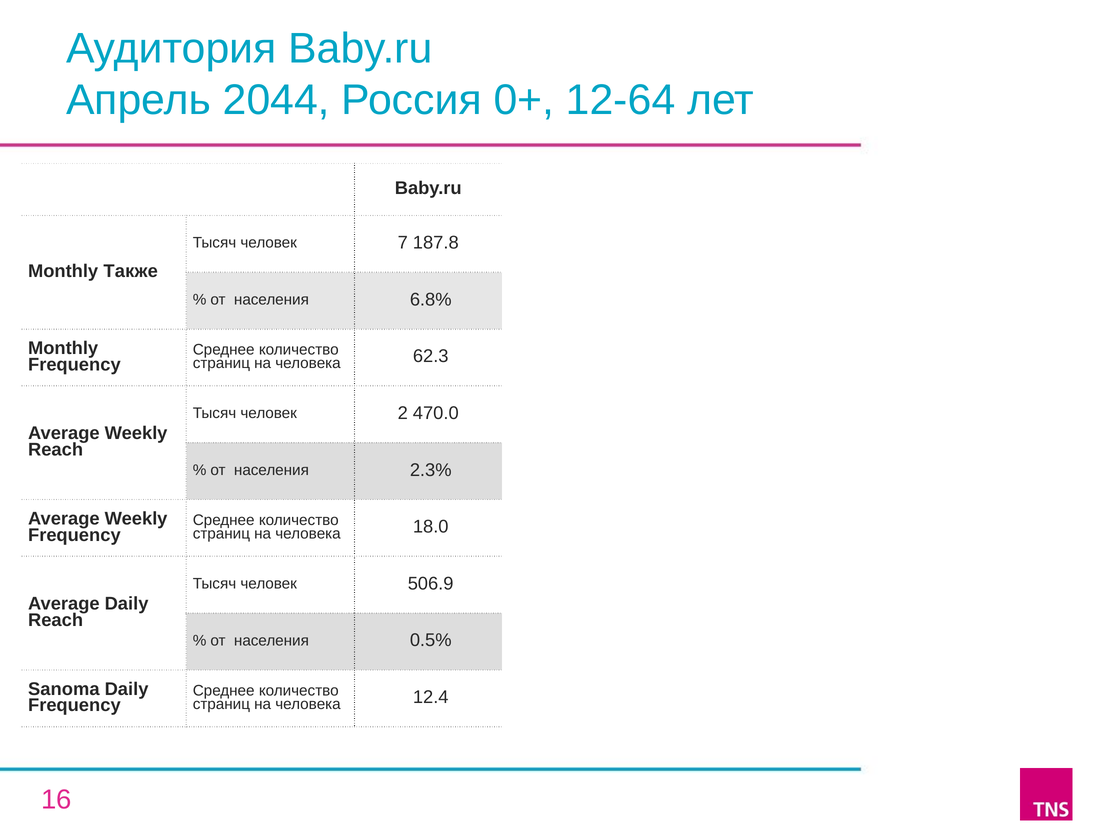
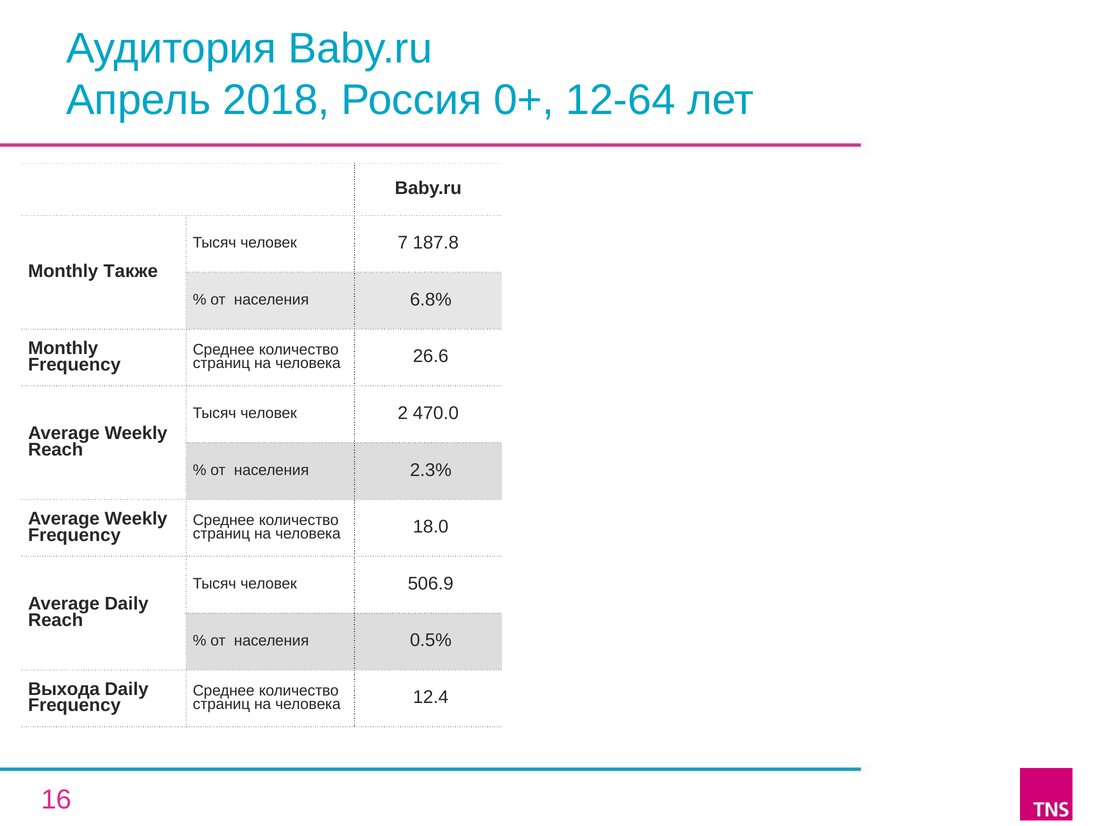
2044: 2044 -> 2018
62.3: 62.3 -> 26.6
Sanoma: Sanoma -> Выхода
